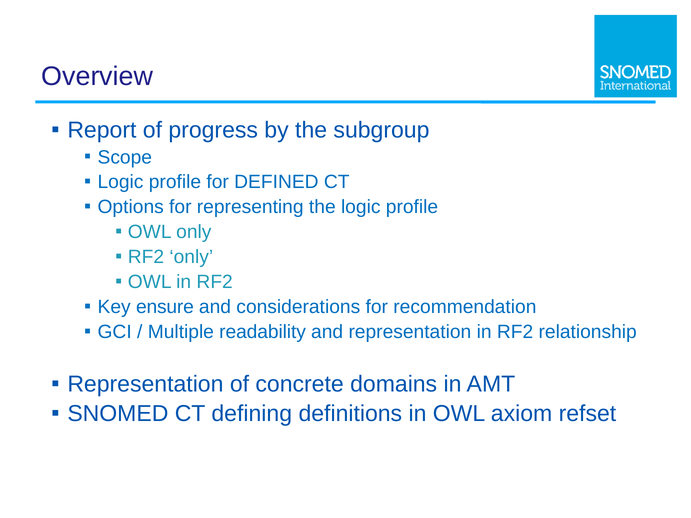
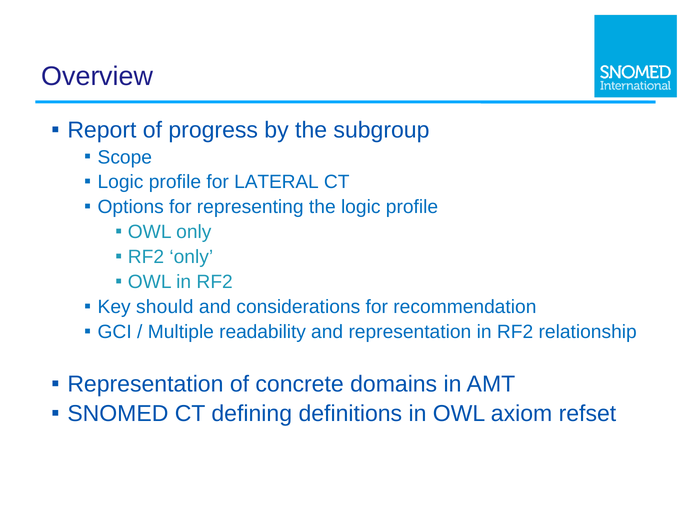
DEFINED: DEFINED -> LATERAL
ensure: ensure -> should
